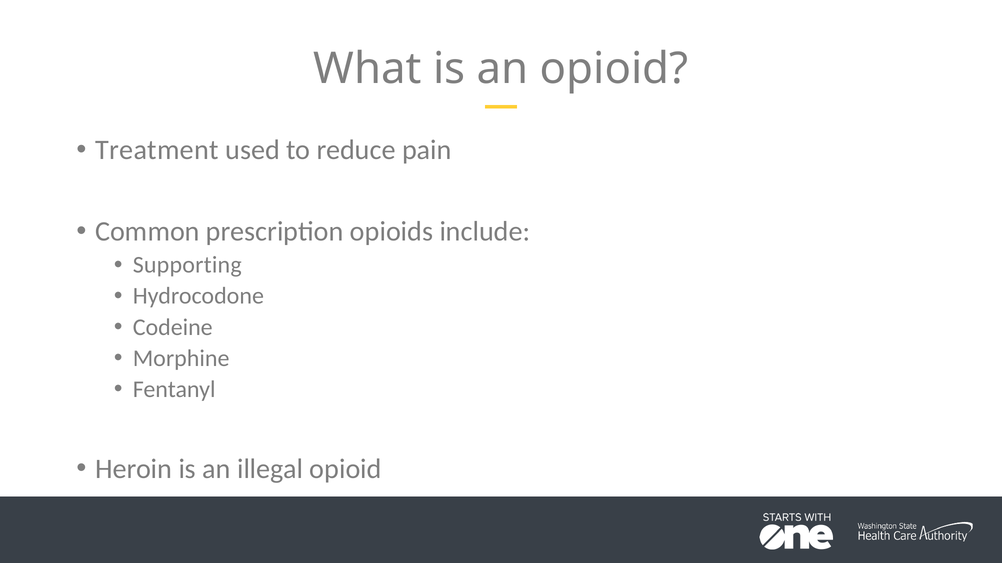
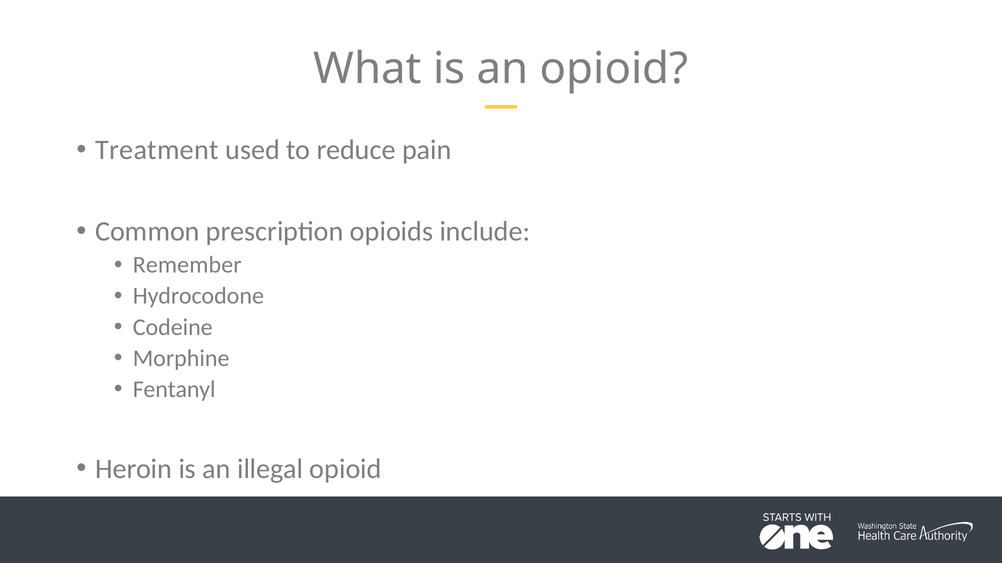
Supporting: Supporting -> Remember
